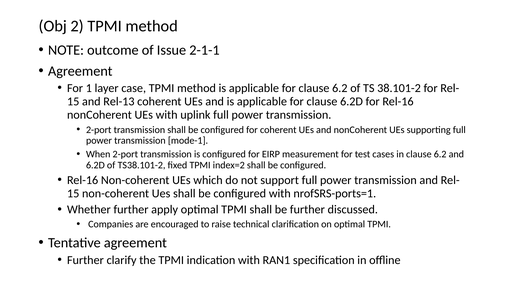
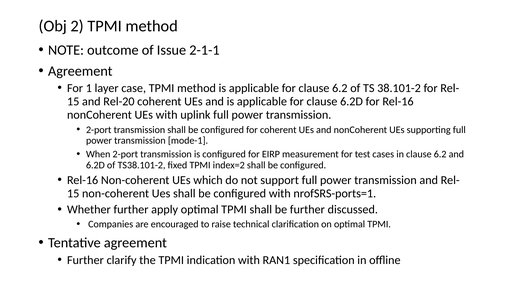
Rel-13: Rel-13 -> Rel-20
